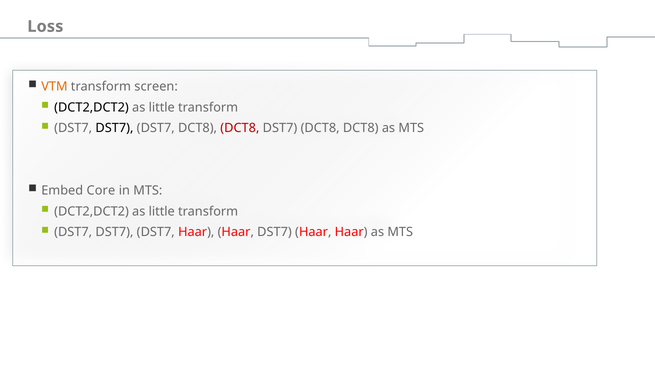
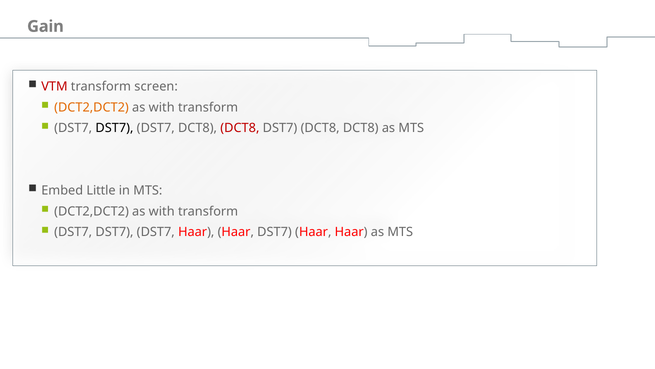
Loss: Loss -> Gain
VTM colour: orange -> red
DCT2,DCT2 at (92, 107) colour: black -> orange
little at (162, 107): little -> with
Core: Core -> Little
little at (162, 211): little -> with
